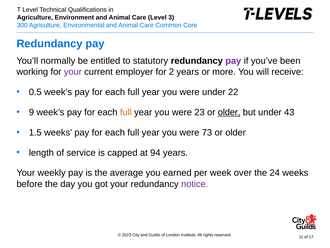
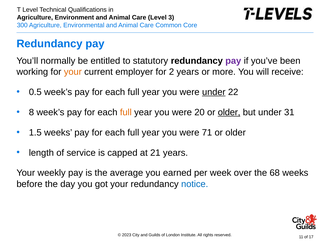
your at (73, 72) colour: purple -> orange
under at (214, 92) underline: none -> present
9: 9 -> 8
23: 23 -> 20
43: 43 -> 31
73: 73 -> 71
94: 94 -> 21
24: 24 -> 68
notice colour: purple -> blue
